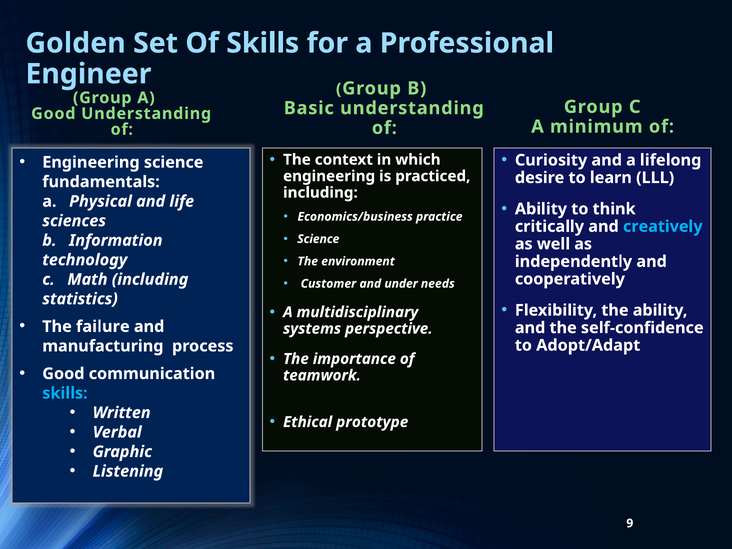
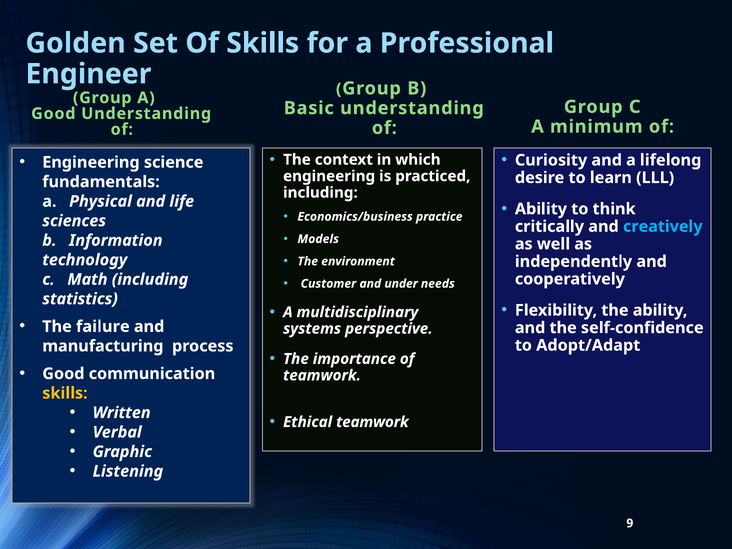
Science at (318, 239): Science -> Models
skills at (65, 393) colour: light blue -> yellow
Ethical prototype: prototype -> teamwork
